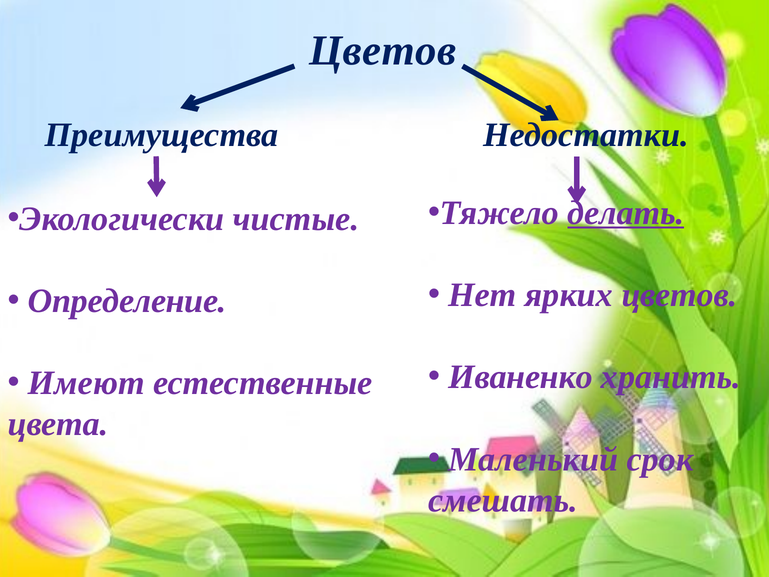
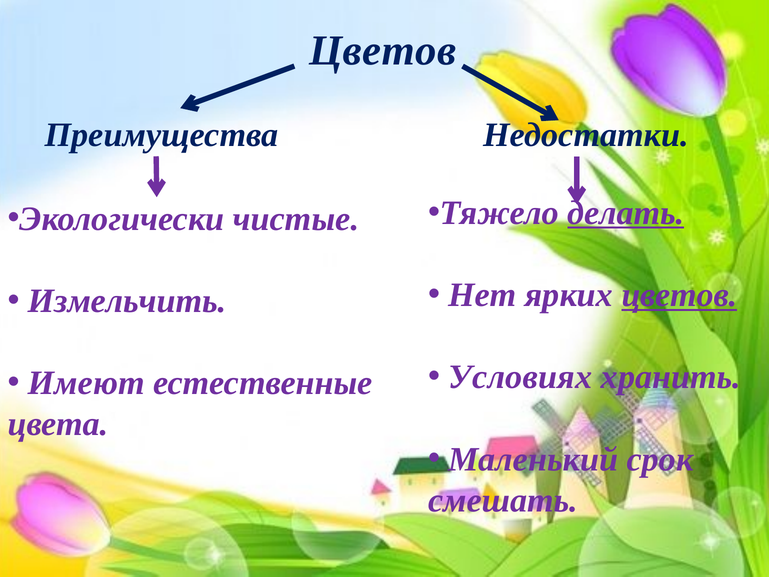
цветов at (679, 295) underline: none -> present
Определение: Определение -> Измельчить
Иваненко: Иваненко -> Условиях
